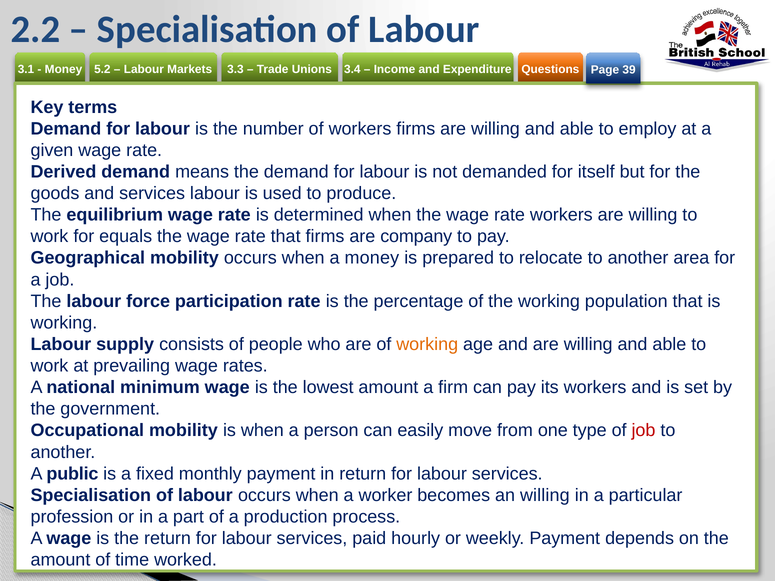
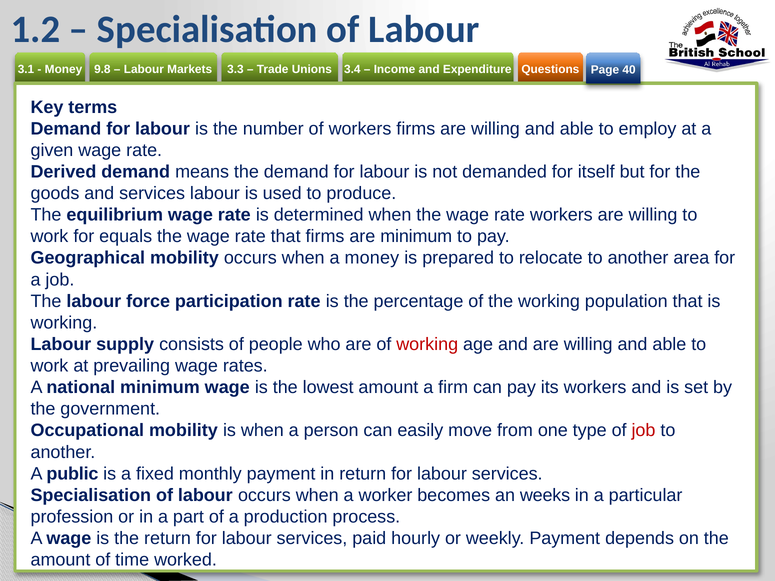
2.2: 2.2 -> 1.2
5.2: 5.2 -> 9.8
39: 39 -> 40
are company: company -> minimum
working at (427, 344) colour: orange -> red
an willing: willing -> weeks
